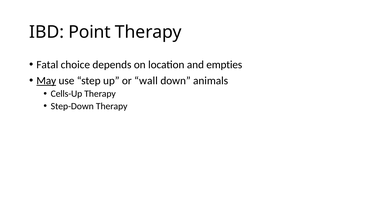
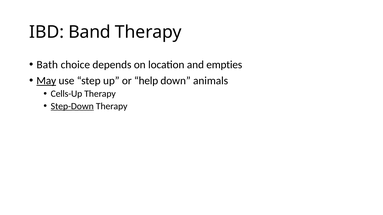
Point: Point -> Band
Fatal: Fatal -> Bath
wall: wall -> help
Step-Down underline: none -> present
